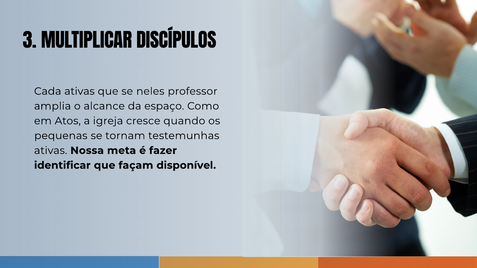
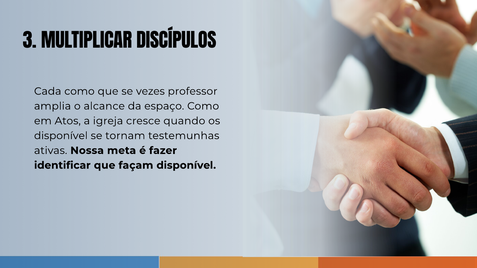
Cada ativas: ativas -> como
neles: neles -> vezes
pequenas at (61, 136): pequenas -> disponível
